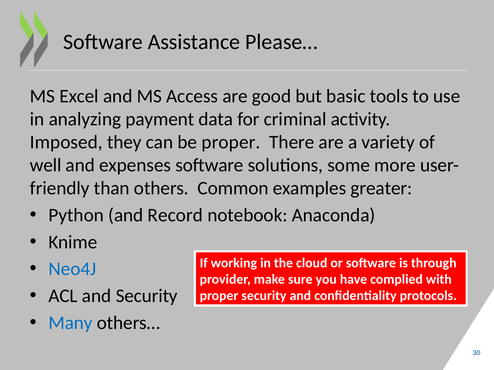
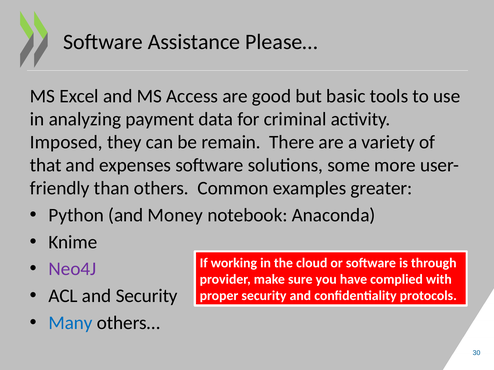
be proper: proper -> remain
well: well -> that
Record: Record -> Money
Neo4J colour: blue -> purple
